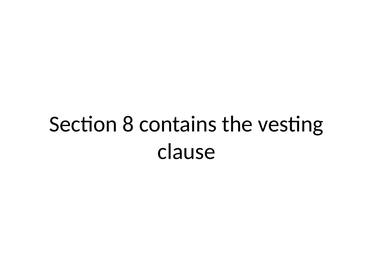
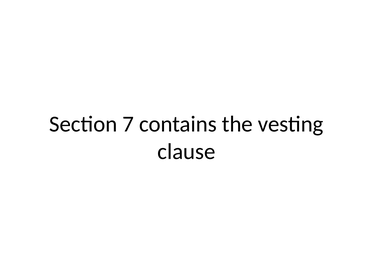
8: 8 -> 7
